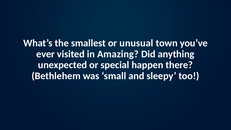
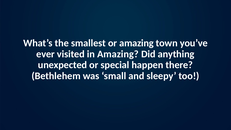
or unusual: unusual -> amazing
